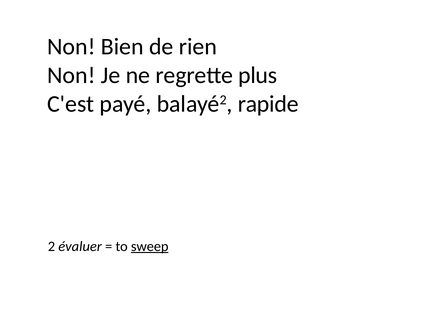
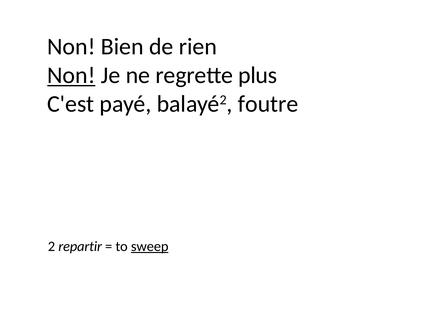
Non at (71, 75) underline: none -> present
rapide: rapide -> foutre
évaluer: évaluer -> repartir
